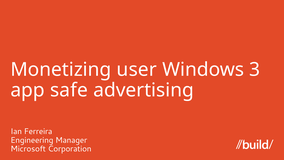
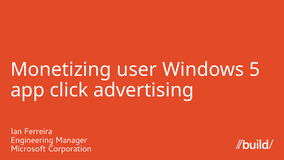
3: 3 -> 5
safe: safe -> click
